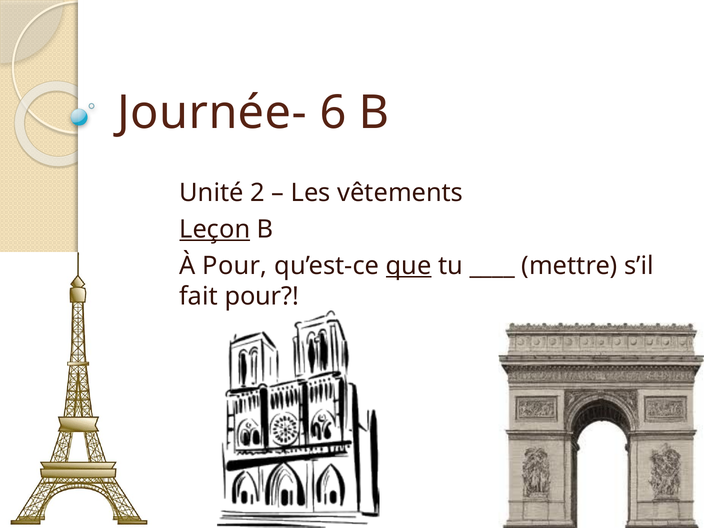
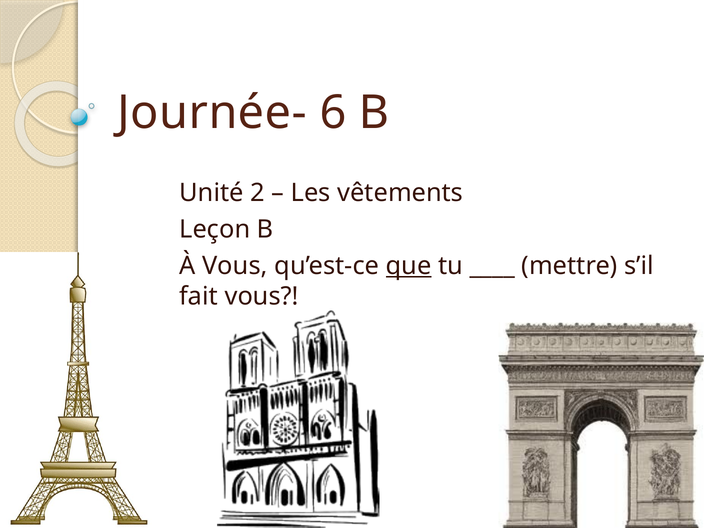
Leçon underline: present -> none
À Pour: Pour -> Vous
fait pour: pour -> vous
